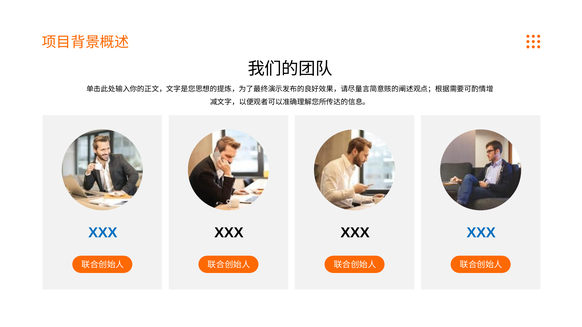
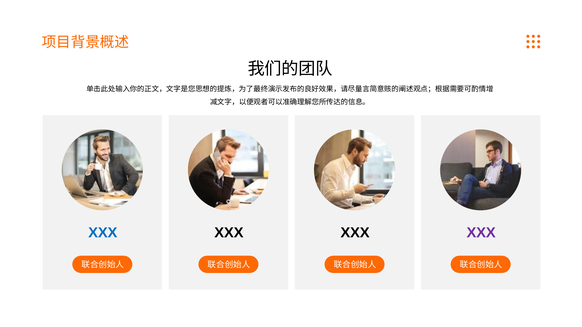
XXX at (481, 233) colour: blue -> purple
